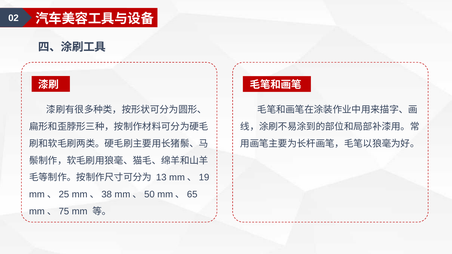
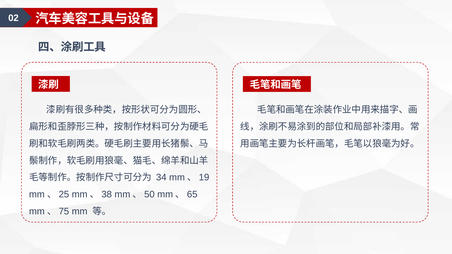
13: 13 -> 34
